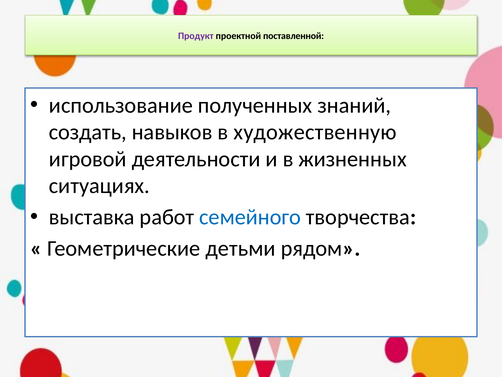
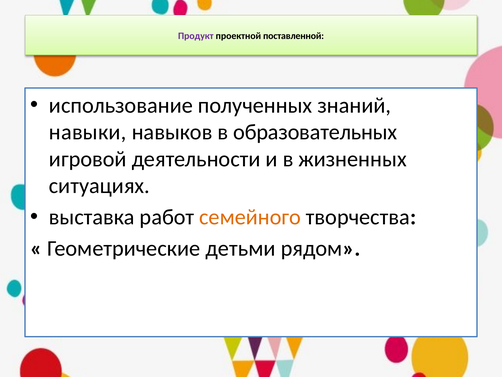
создать: создать -> навыки
художественную: художественную -> образовательных
семейного colour: blue -> orange
